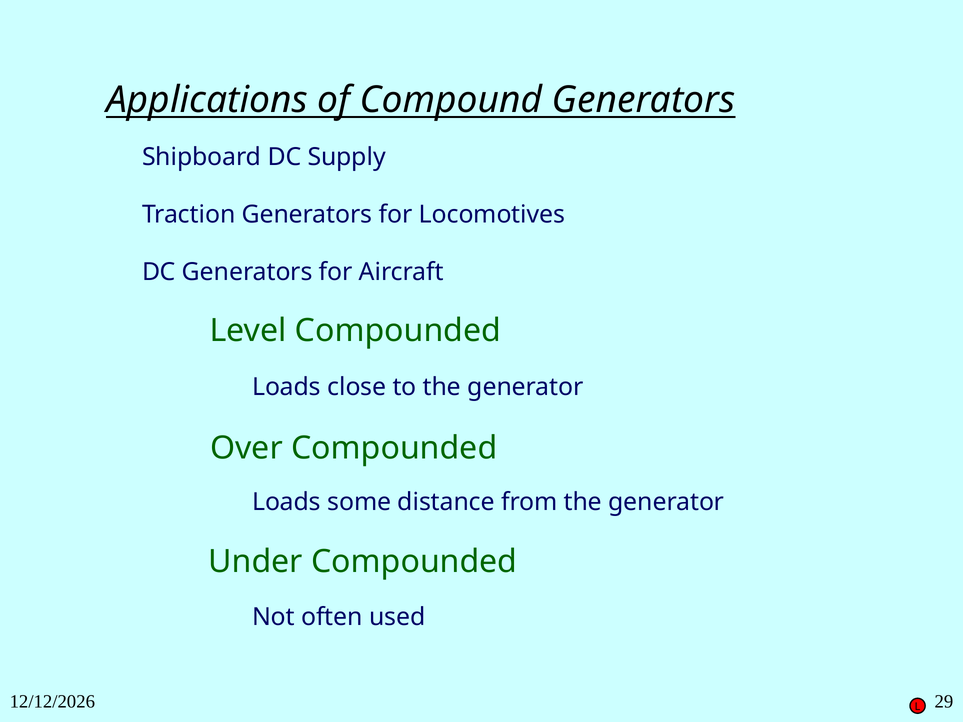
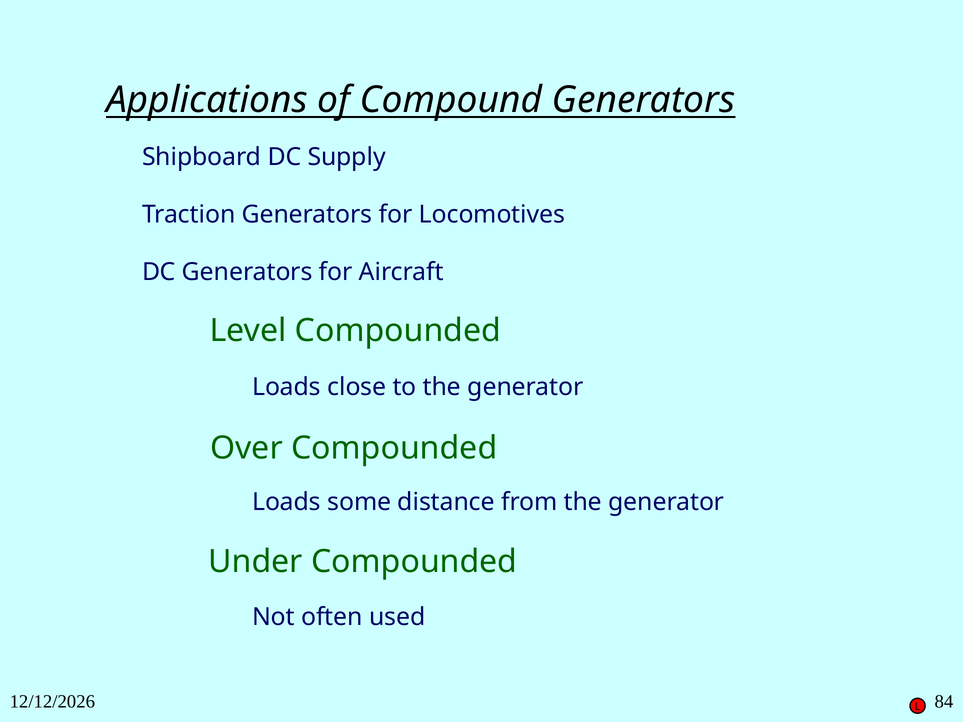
29: 29 -> 84
